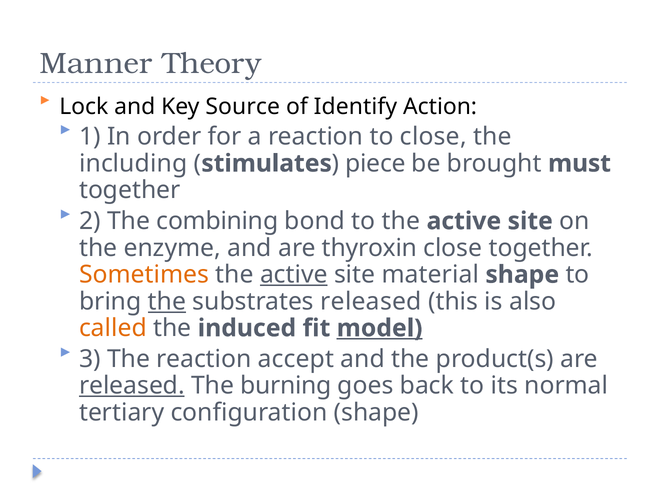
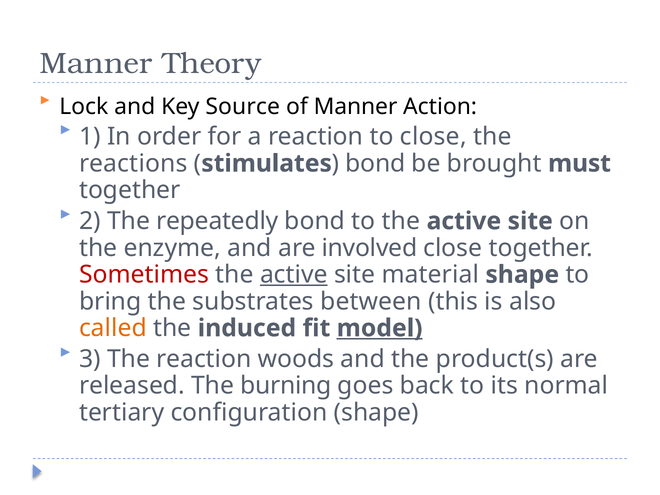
of Identify: Identify -> Manner
including: including -> reactions
piece at (375, 163): piece -> bond
combining: combining -> repeatedly
thyroxin: thyroxin -> involved
Sometimes colour: orange -> red
the at (167, 301) underline: present -> none
substrates released: released -> between
accept: accept -> woods
released at (132, 386) underline: present -> none
